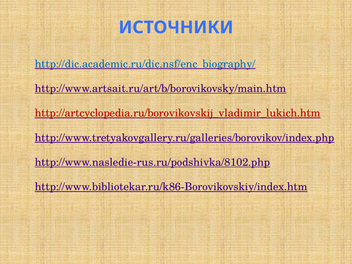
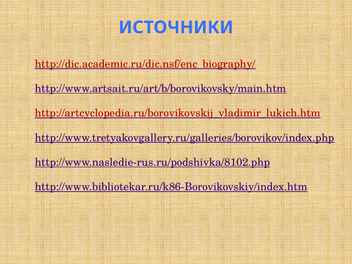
http://dic.academic.ru/dic.nsf/enc_biography/ colour: blue -> red
